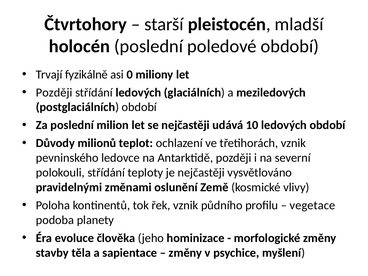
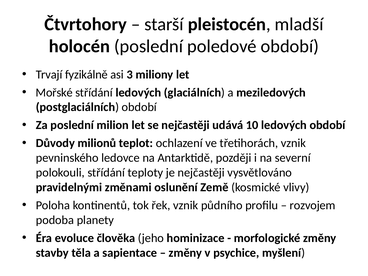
0: 0 -> 3
Později at (54, 92): Později -> Mořské
vegetace: vegetace -> rozvojem
